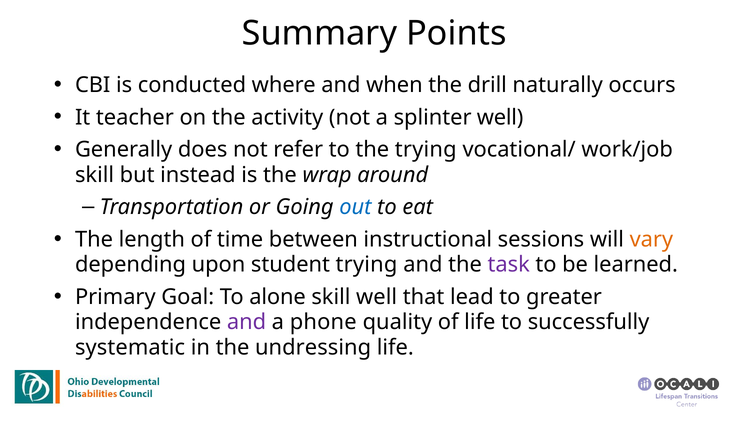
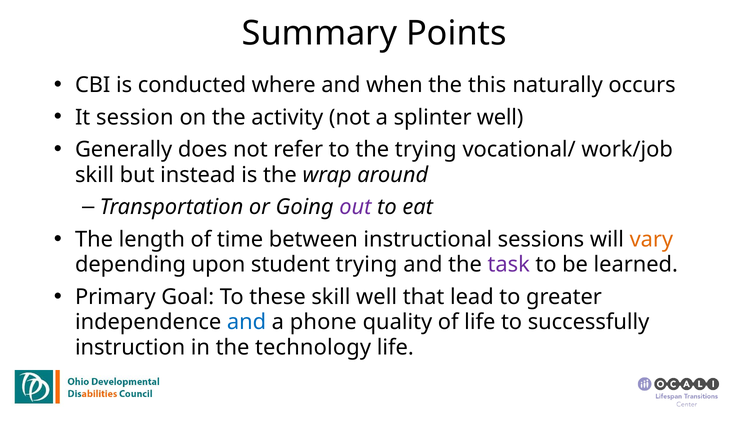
drill: drill -> this
teacher: teacher -> session
out colour: blue -> purple
alone: alone -> these
and at (246, 322) colour: purple -> blue
systematic: systematic -> instruction
undressing: undressing -> technology
